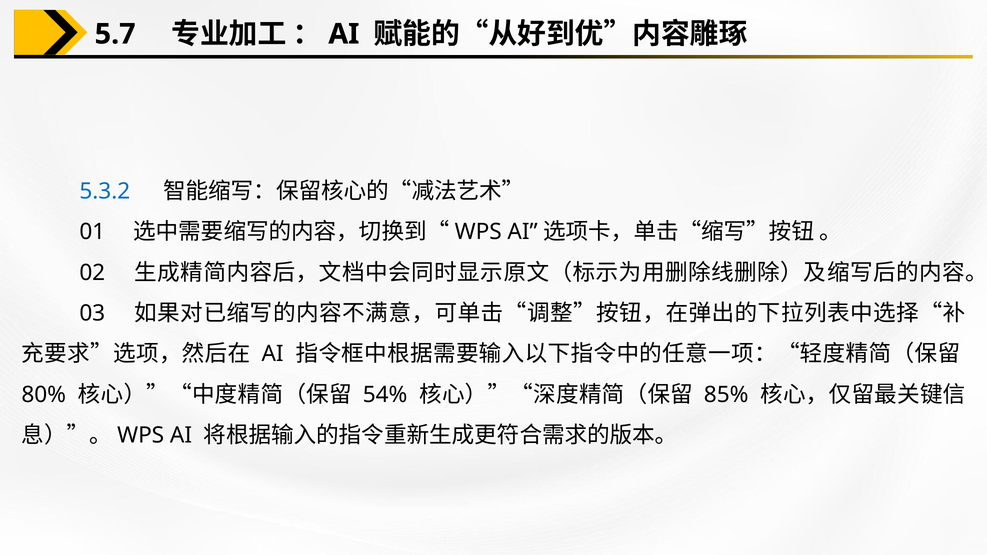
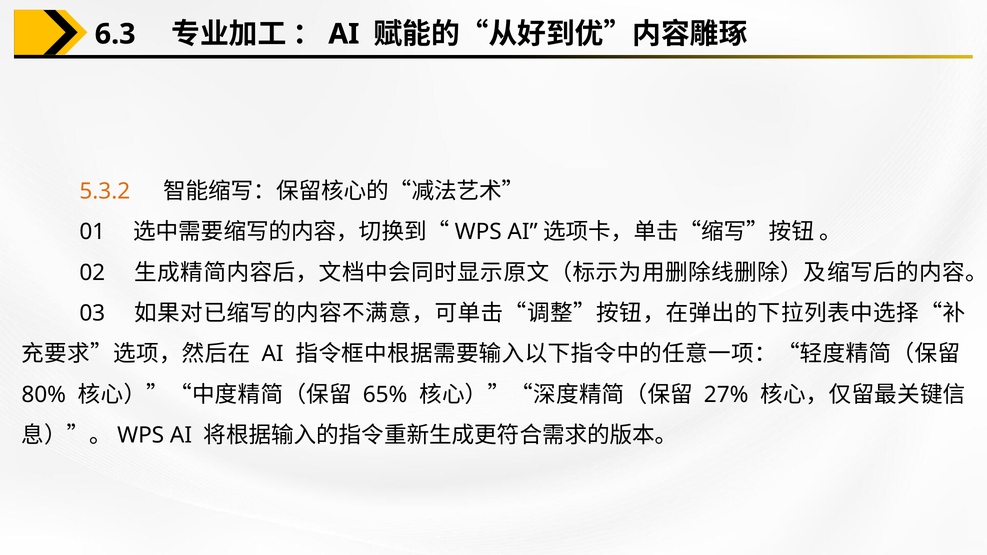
5.7: 5.7 -> 6.3
5.3.2 colour: blue -> orange
54%: 54% -> 65%
85%: 85% -> 27%
